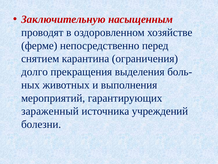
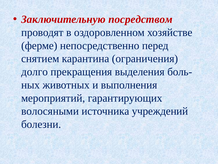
насыщенным: насыщенным -> посредством
зараженный: зараженный -> волосяными
